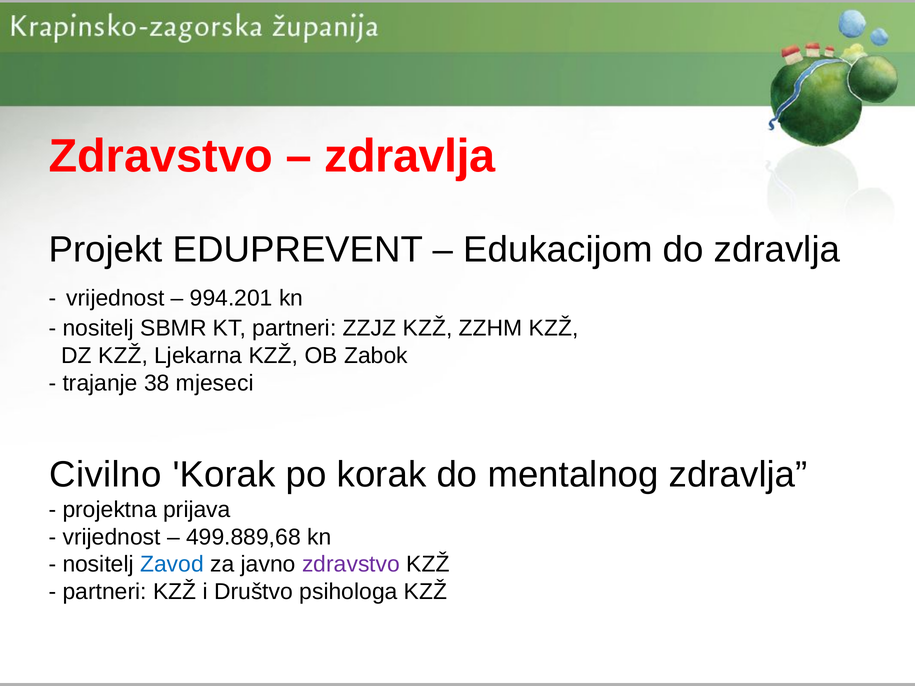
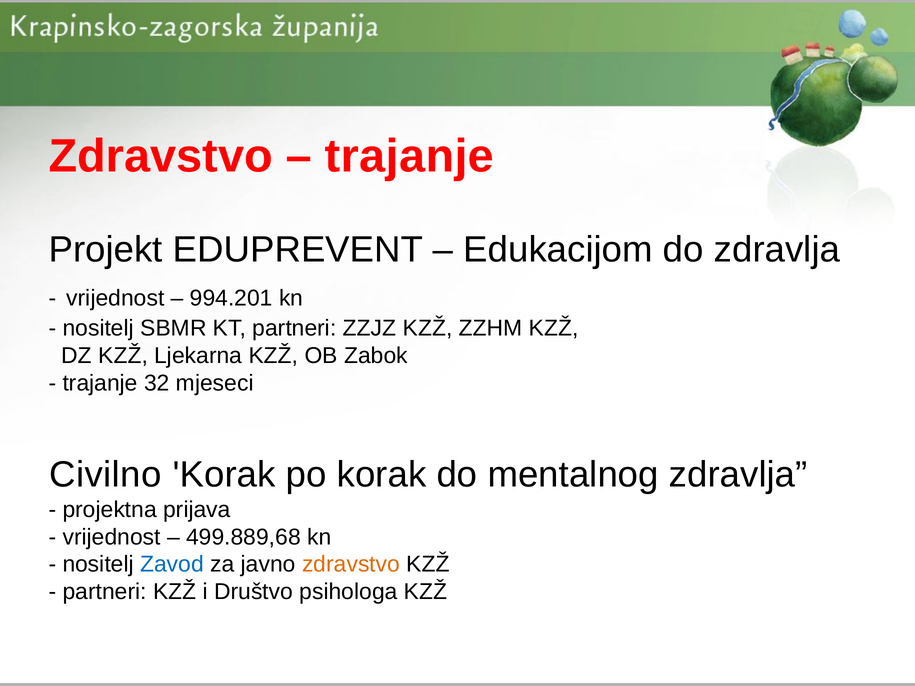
zdravlja at (410, 156): zdravlja -> trajanje
38: 38 -> 32
zdravstvo at (351, 565) colour: purple -> orange
